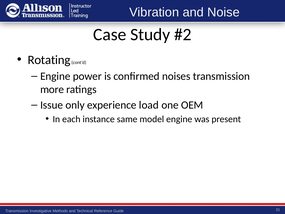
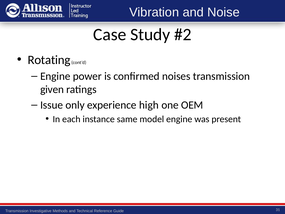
more: more -> given
load: load -> high
